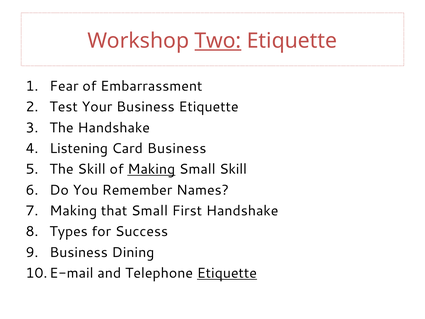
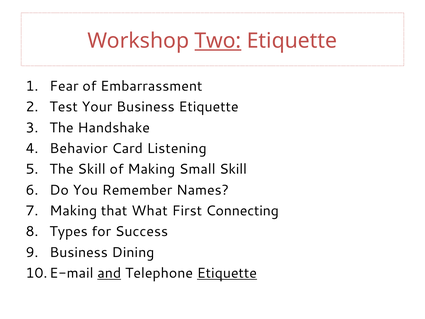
Listening: Listening -> Behavior
Card Business: Business -> Listening
Making at (151, 169) underline: present -> none
that Small: Small -> What
First Handshake: Handshake -> Connecting
and underline: none -> present
